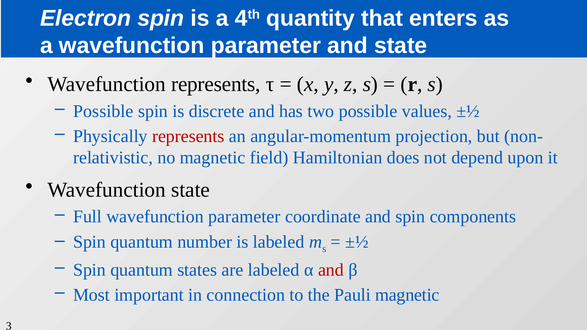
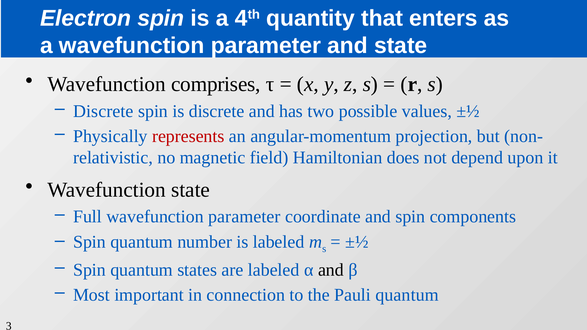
Wavefunction represents: represents -> comprises
Possible at (103, 111): Possible -> Discrete
and at (331, 270) colour: red -> black
Pauli magnetic: magnetic -> quantum
